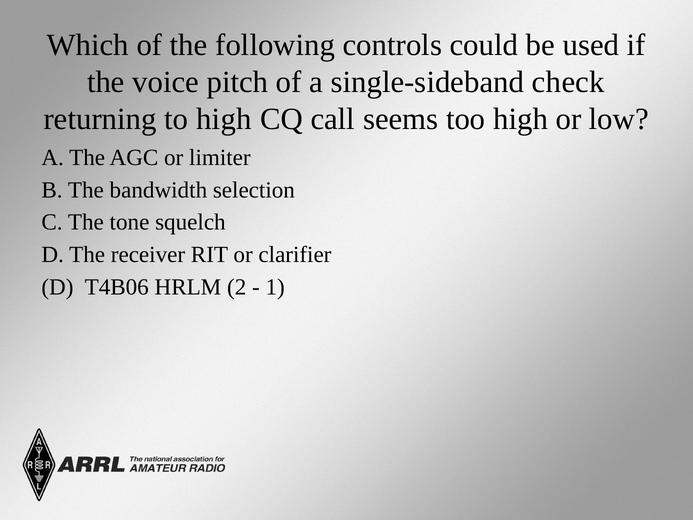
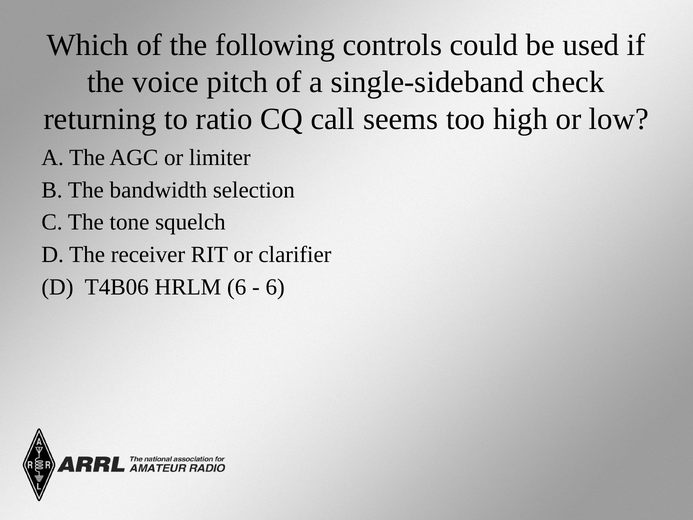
to high: high -> ratio
HRLM 2: 2 -> 6
1 at (275, 287): 1 -> 6
